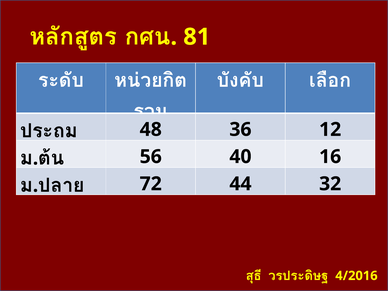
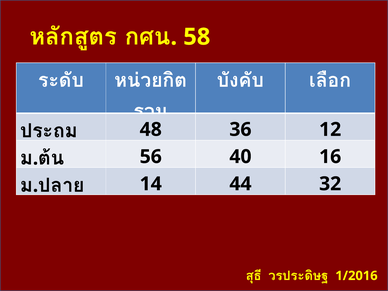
81: 81 -> 58
72: 72 -> 14
4/2016: 4/2016 -> 1/2016
